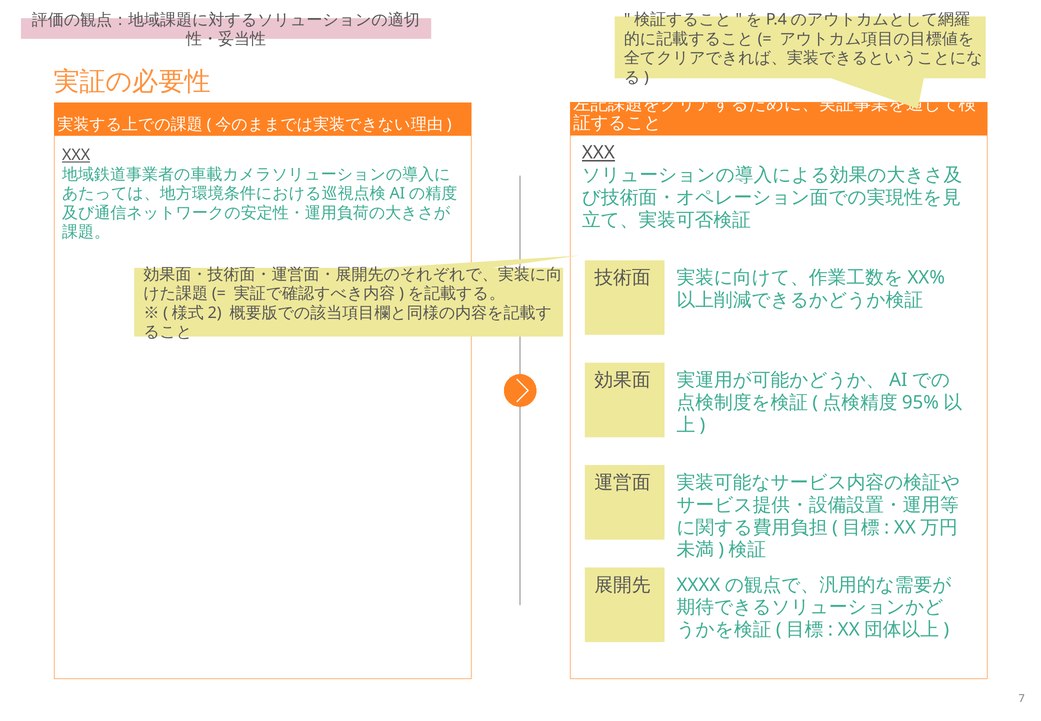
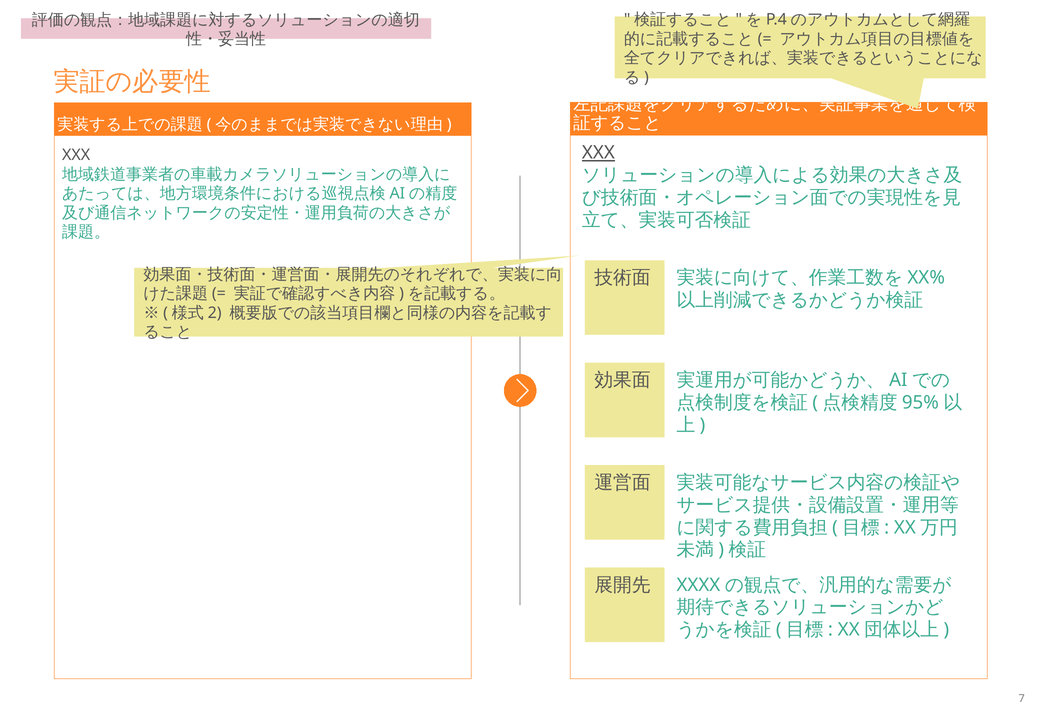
XXX at (76, 155) underline: present -> none
